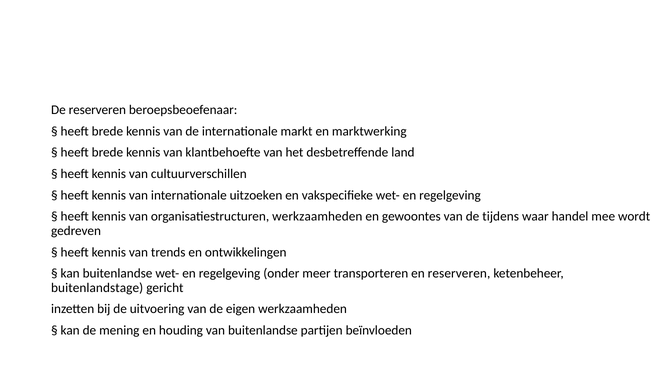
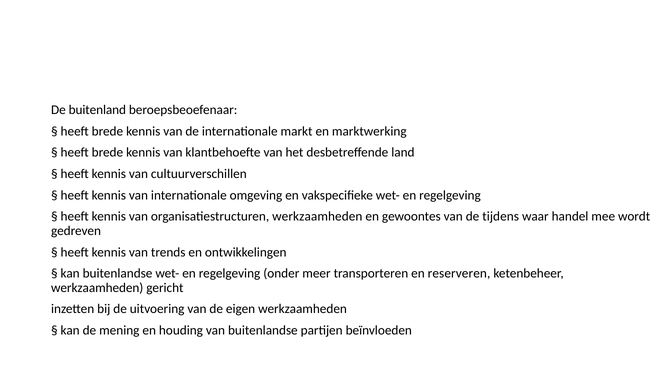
De reserveren: reserveren -> buitenland
uitzoeken: uitzoeken -> omgeving
buitenlandstage at (97, 288): buitenlandstage -> werkzaamheden
